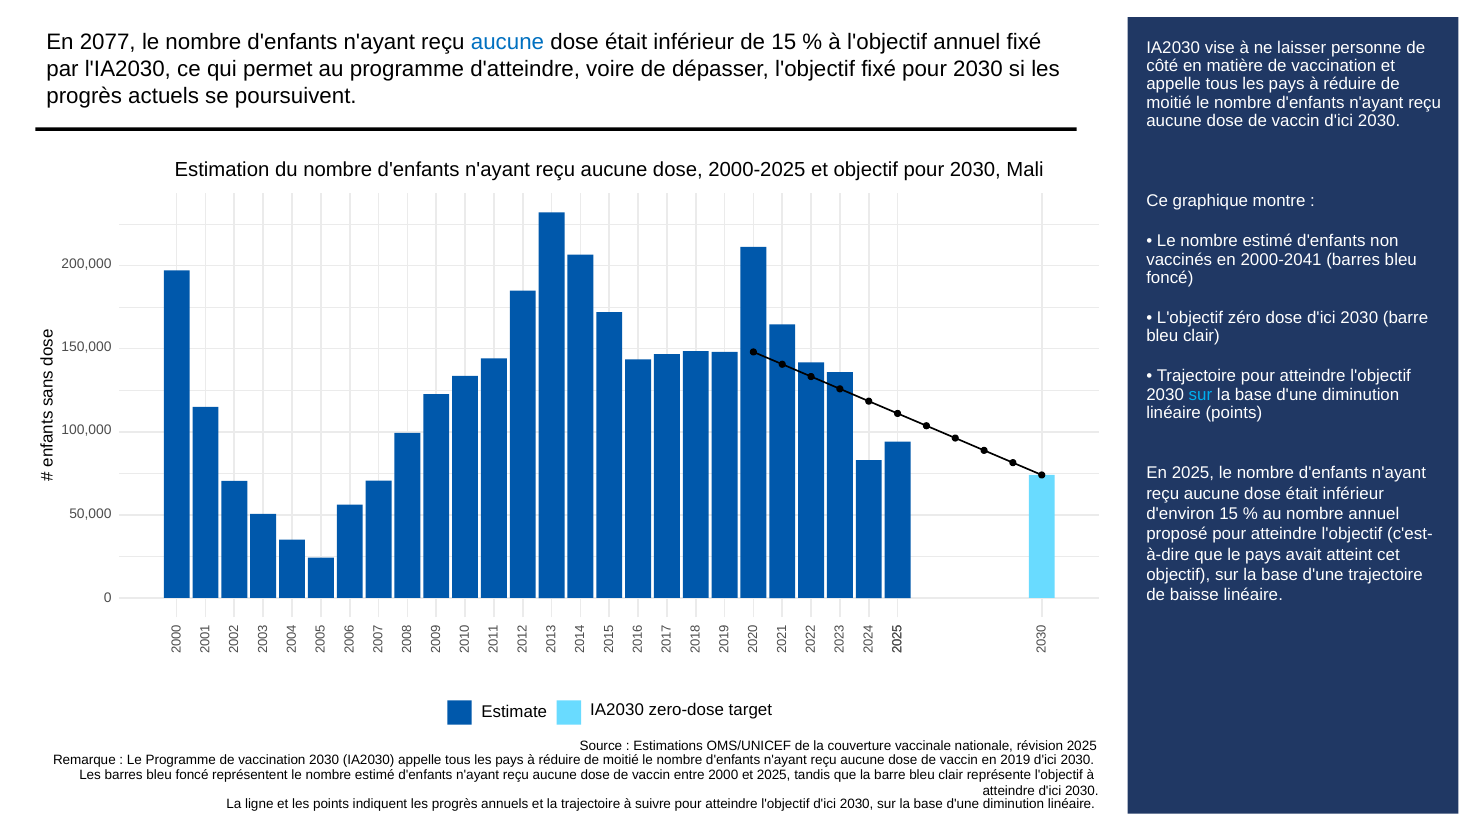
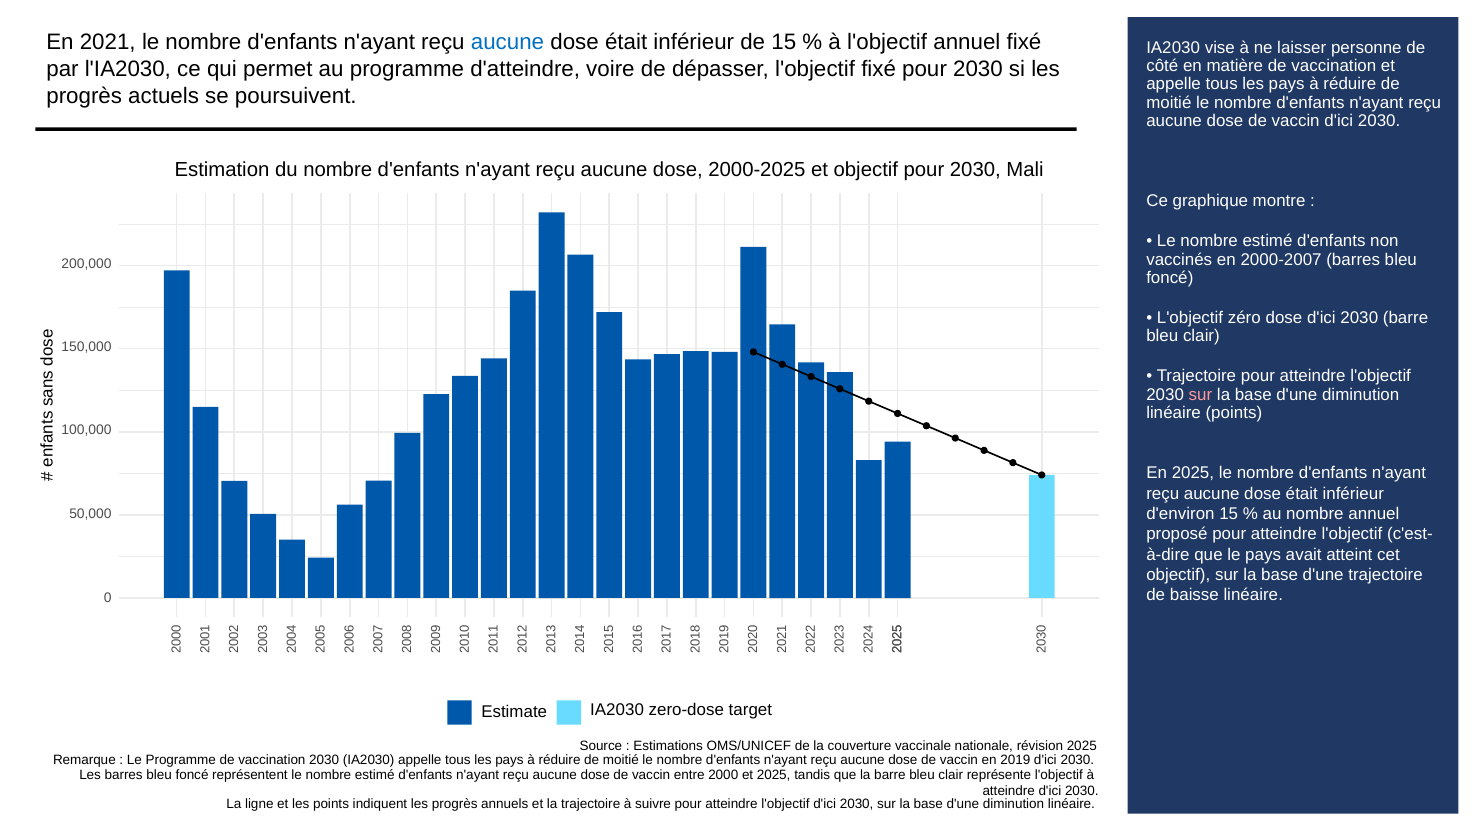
2077: 2077 -> 2021
2000-2041: 2000-2041 -> 2000-2007
sur at (1200, 394) colour: light blue -> pink
